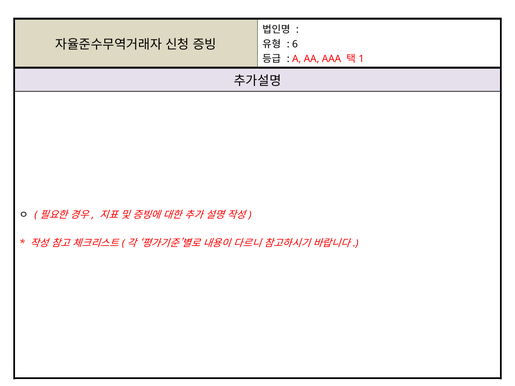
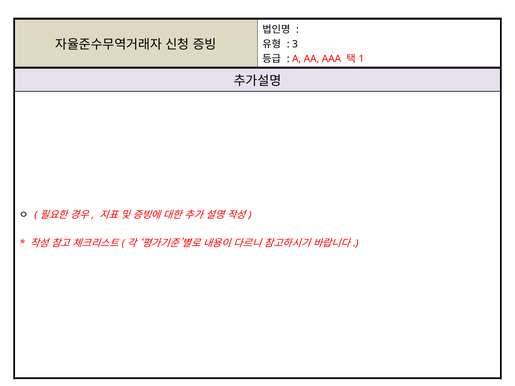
6: 6 -> 3
